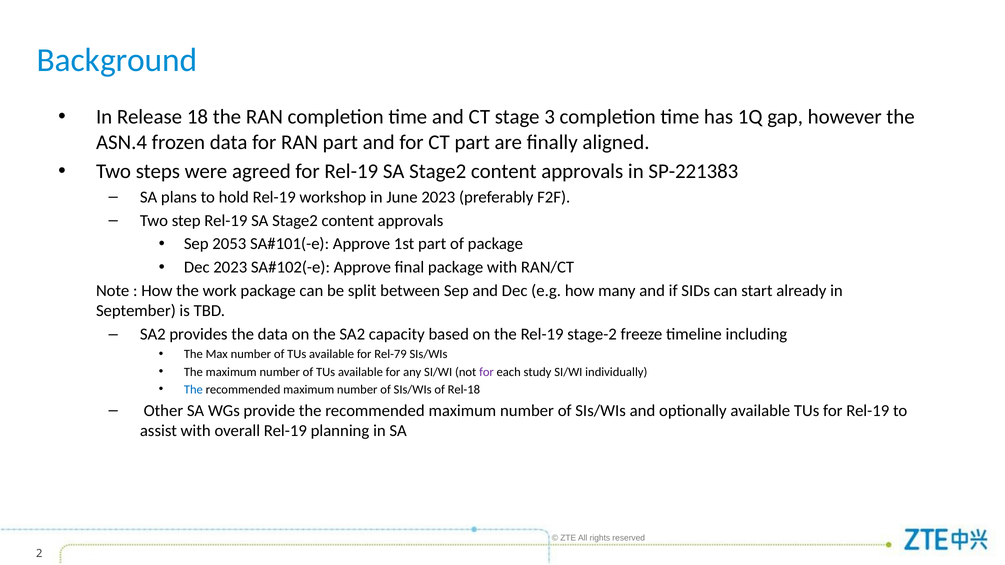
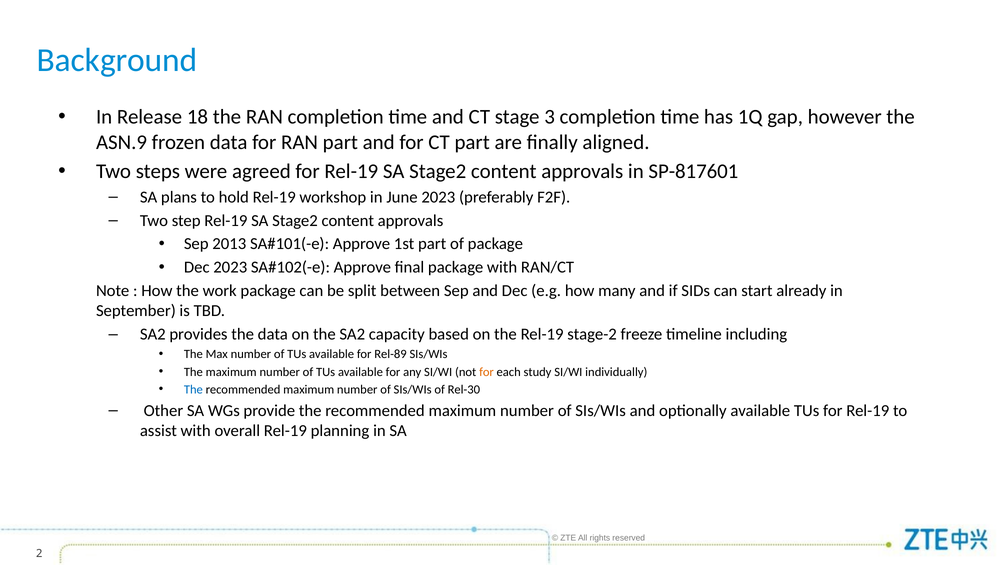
ASN.4: ASN.4 -> ASN.9
SP-221383: SP-221383 -> SP-817601
2053: 2053 -> 2013
Rel-79: Rel-79 -> Rel-89
for at (486, 372) colour: purple -> orange
Rel-18: Rel-18 -> Rel-30
